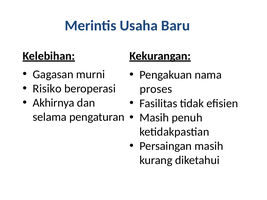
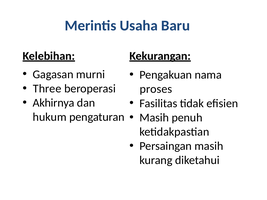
Risiko: Risiko -> Three
selama: selama -> hukum
